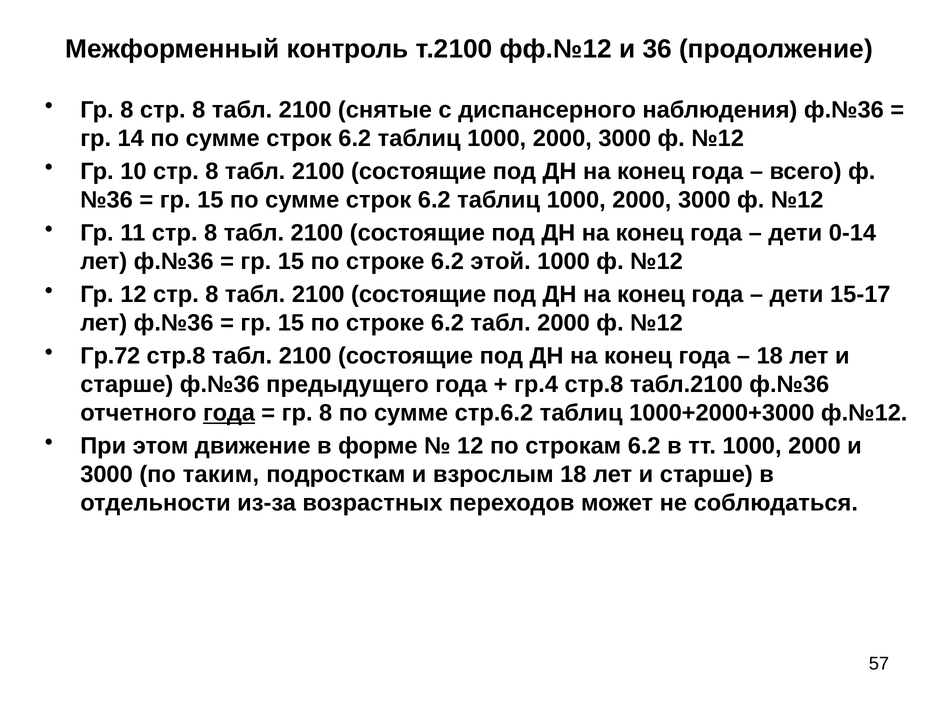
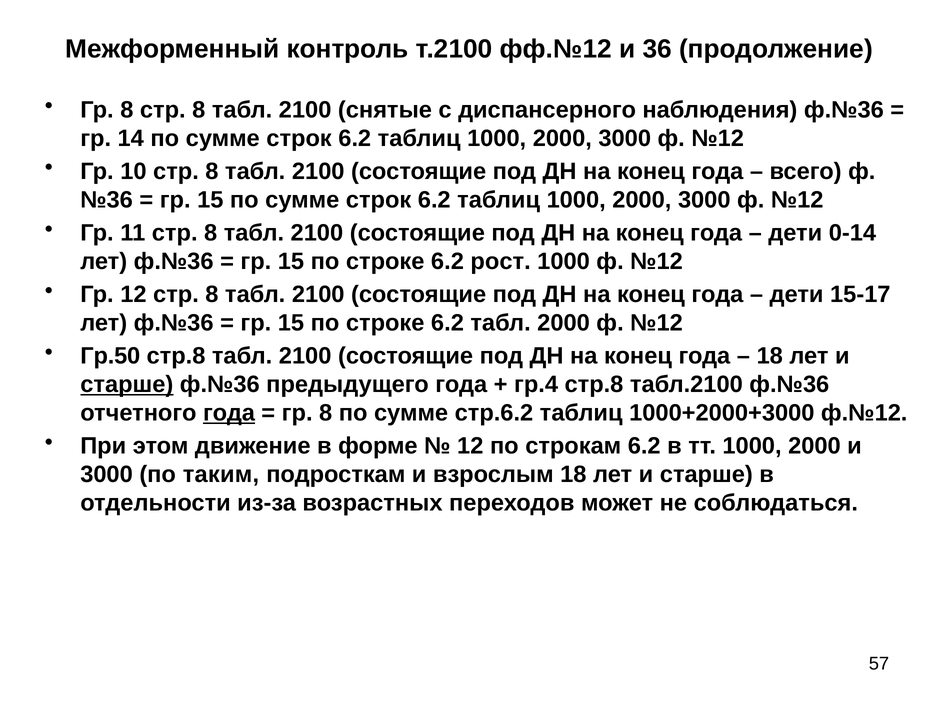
этой: этой -> рост
Гр.72: Гр.72 -> Гр.50
старше at (127, 384) underline: none -> present
